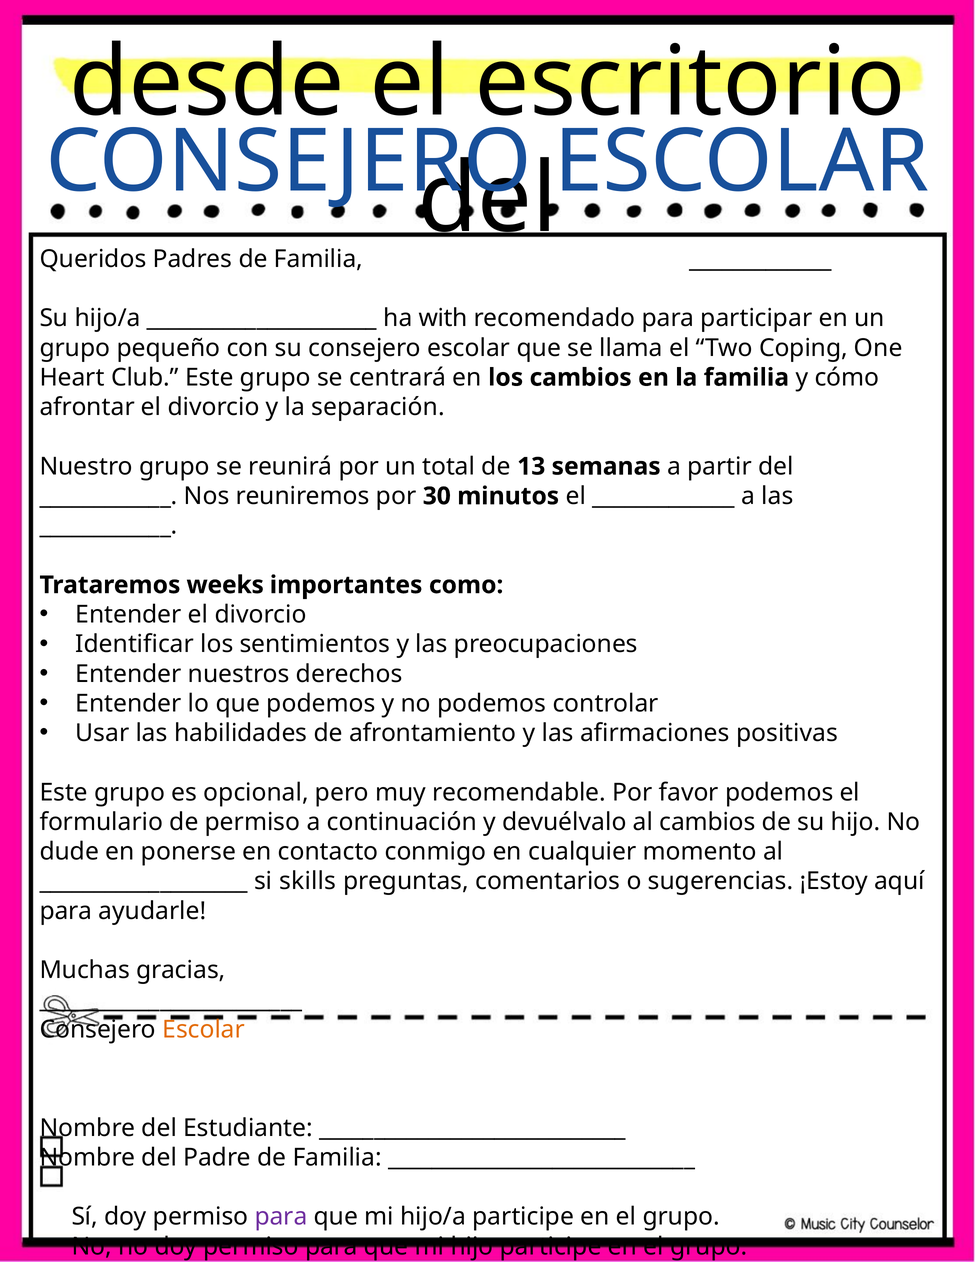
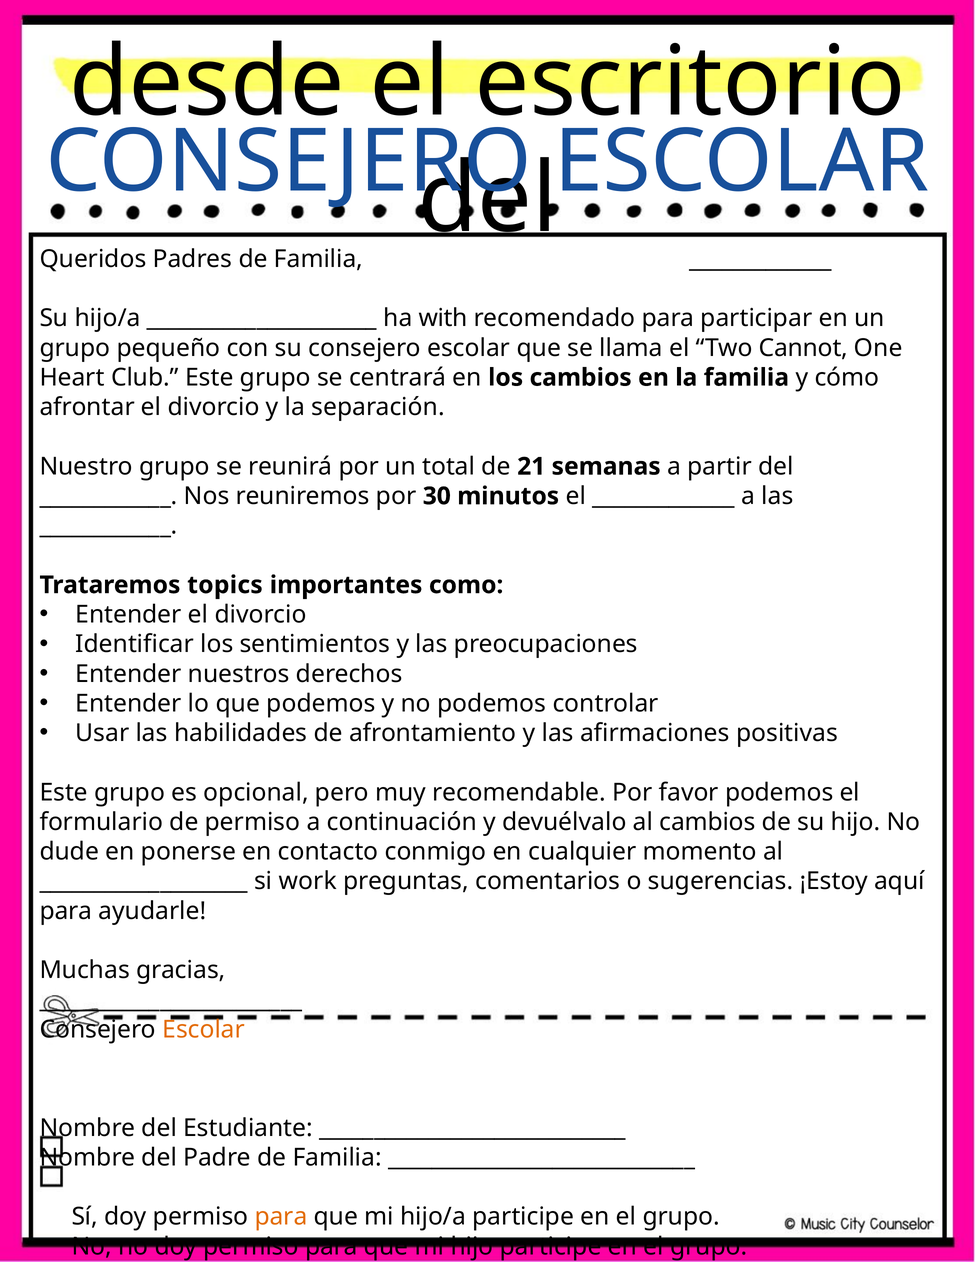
Coping: Coping -> Cannot
13: 13 -> 21
weeks: weeks -> topics
skills: skills -> work
para at (281, 1217) colour: purple -> orange
